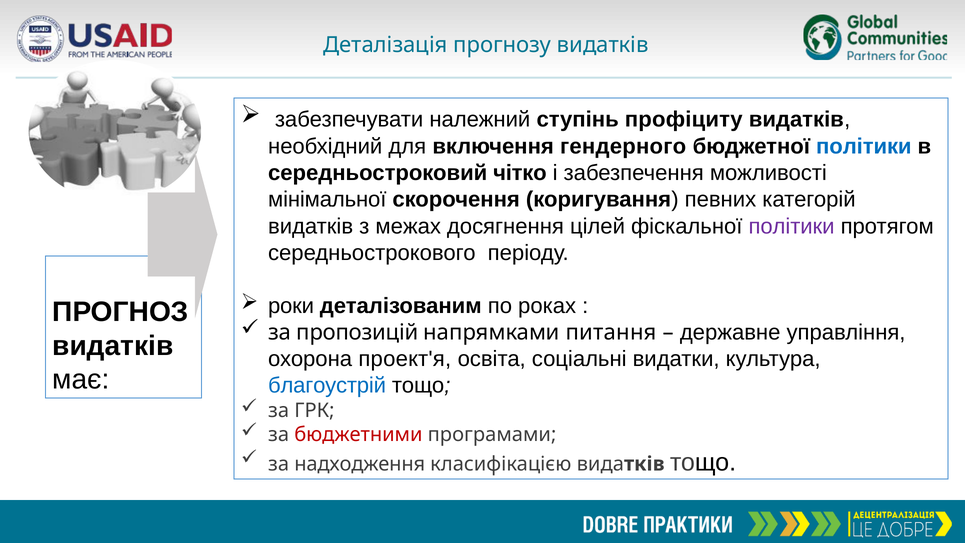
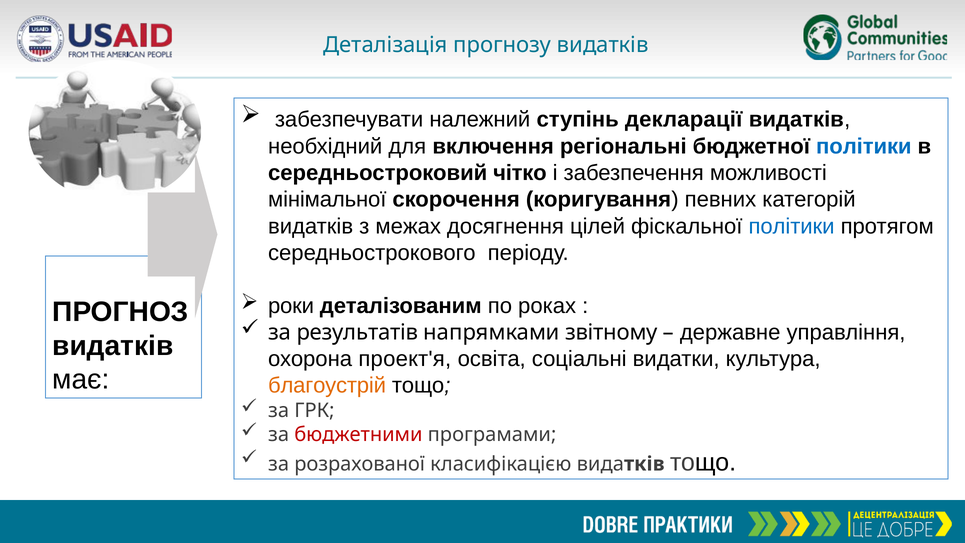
профіциту: профіциту -> декларації
гендерного: гендерного -> регіональні
політики at (792, 226) colour: purple -> blue
пропозицій: пропозицій -> результатів
питання: питання -> звітному
благоустрій colour: blue -> orange
надходження: надходження -> розрахованої
